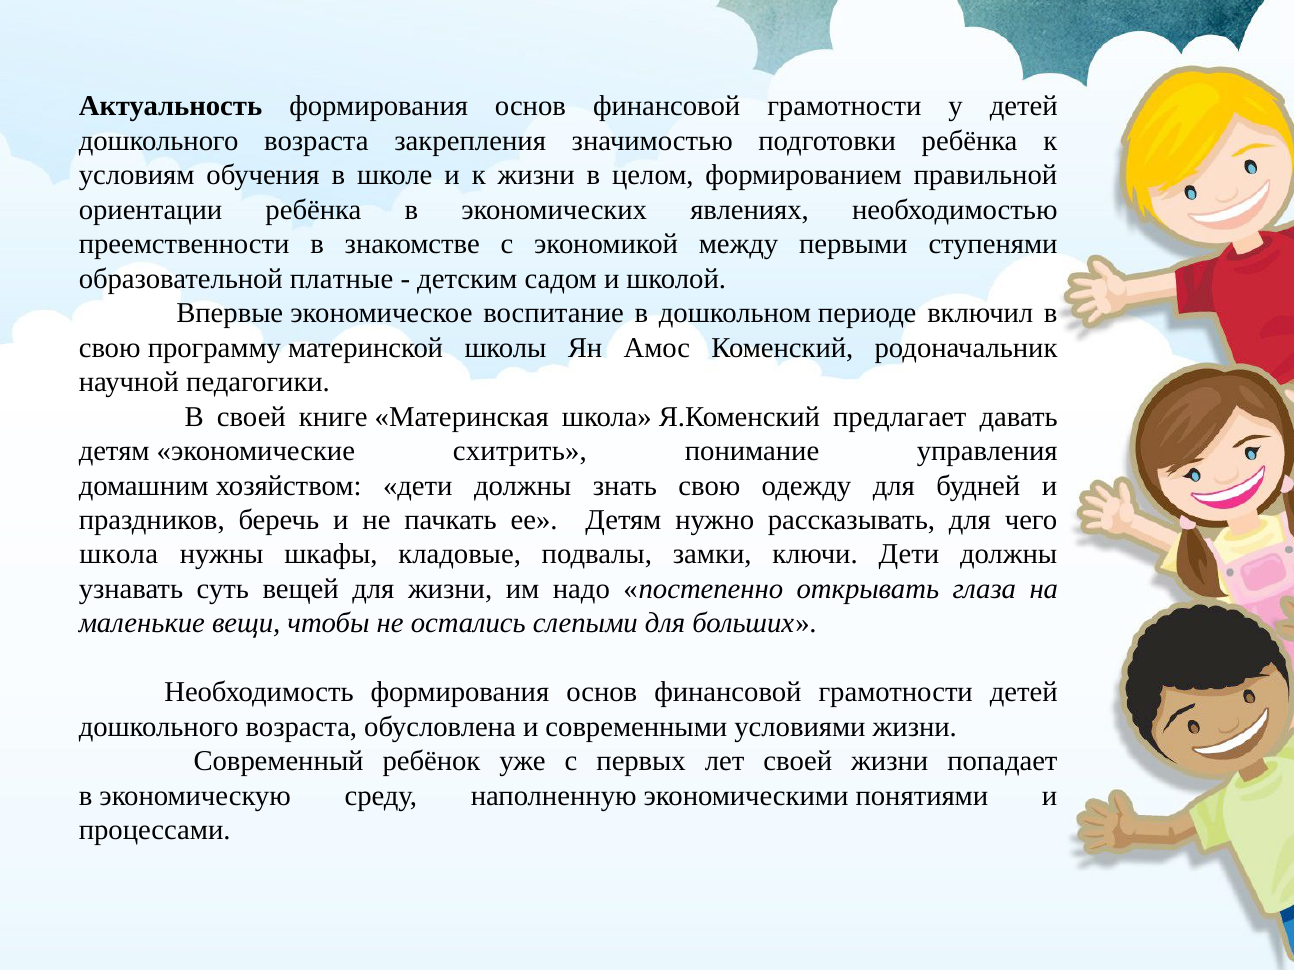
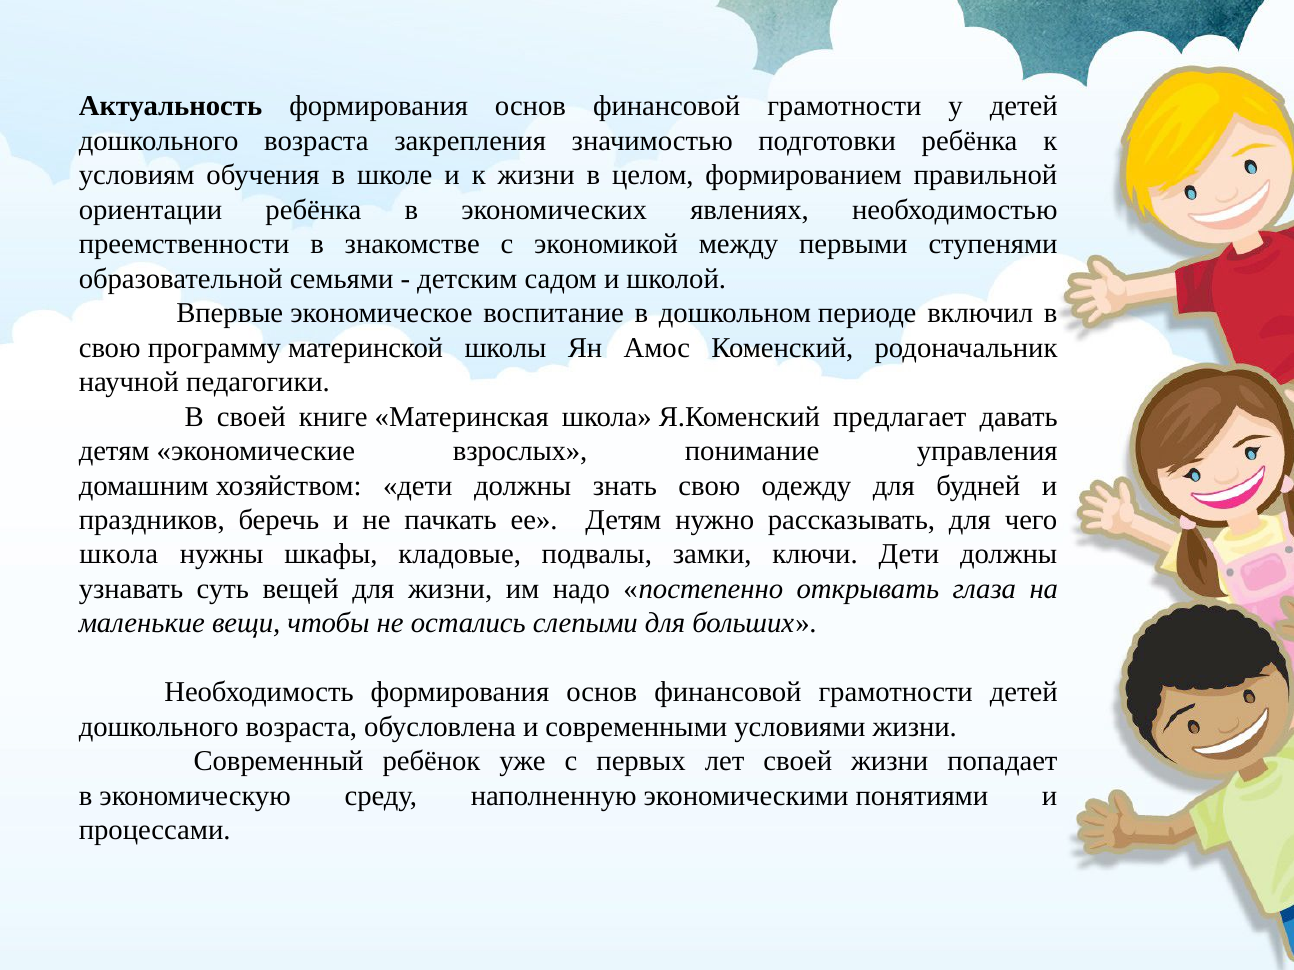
платные: платные -> семьями
схитрить: схитрить -> взрослых
